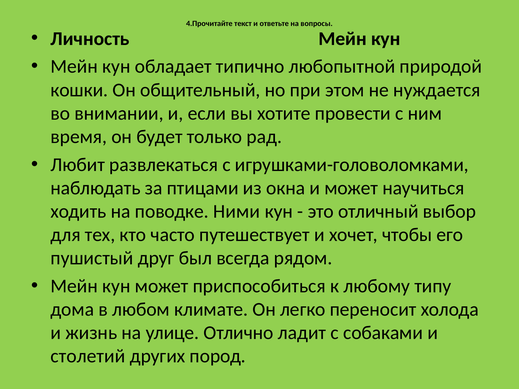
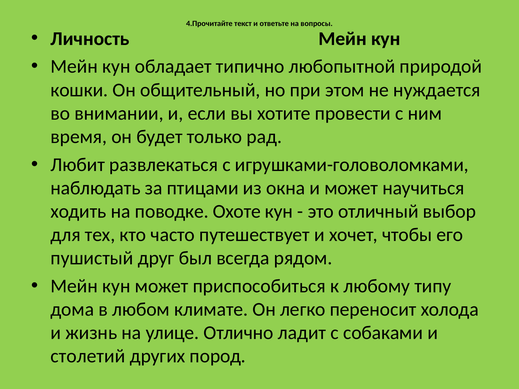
Ними: Ними -> Охоте
